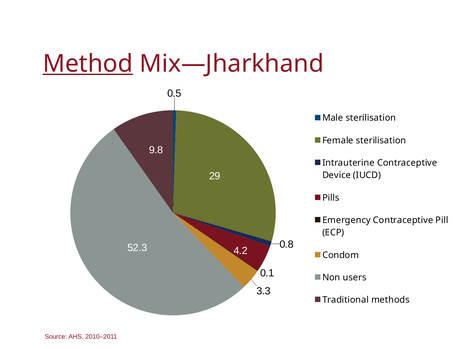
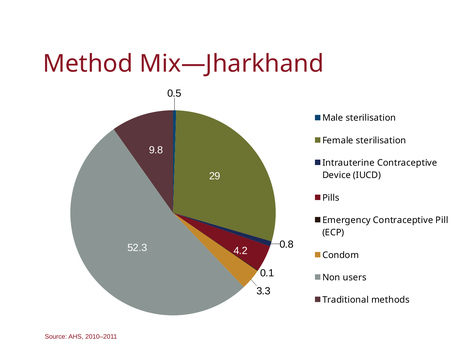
Method underline: present -> none
